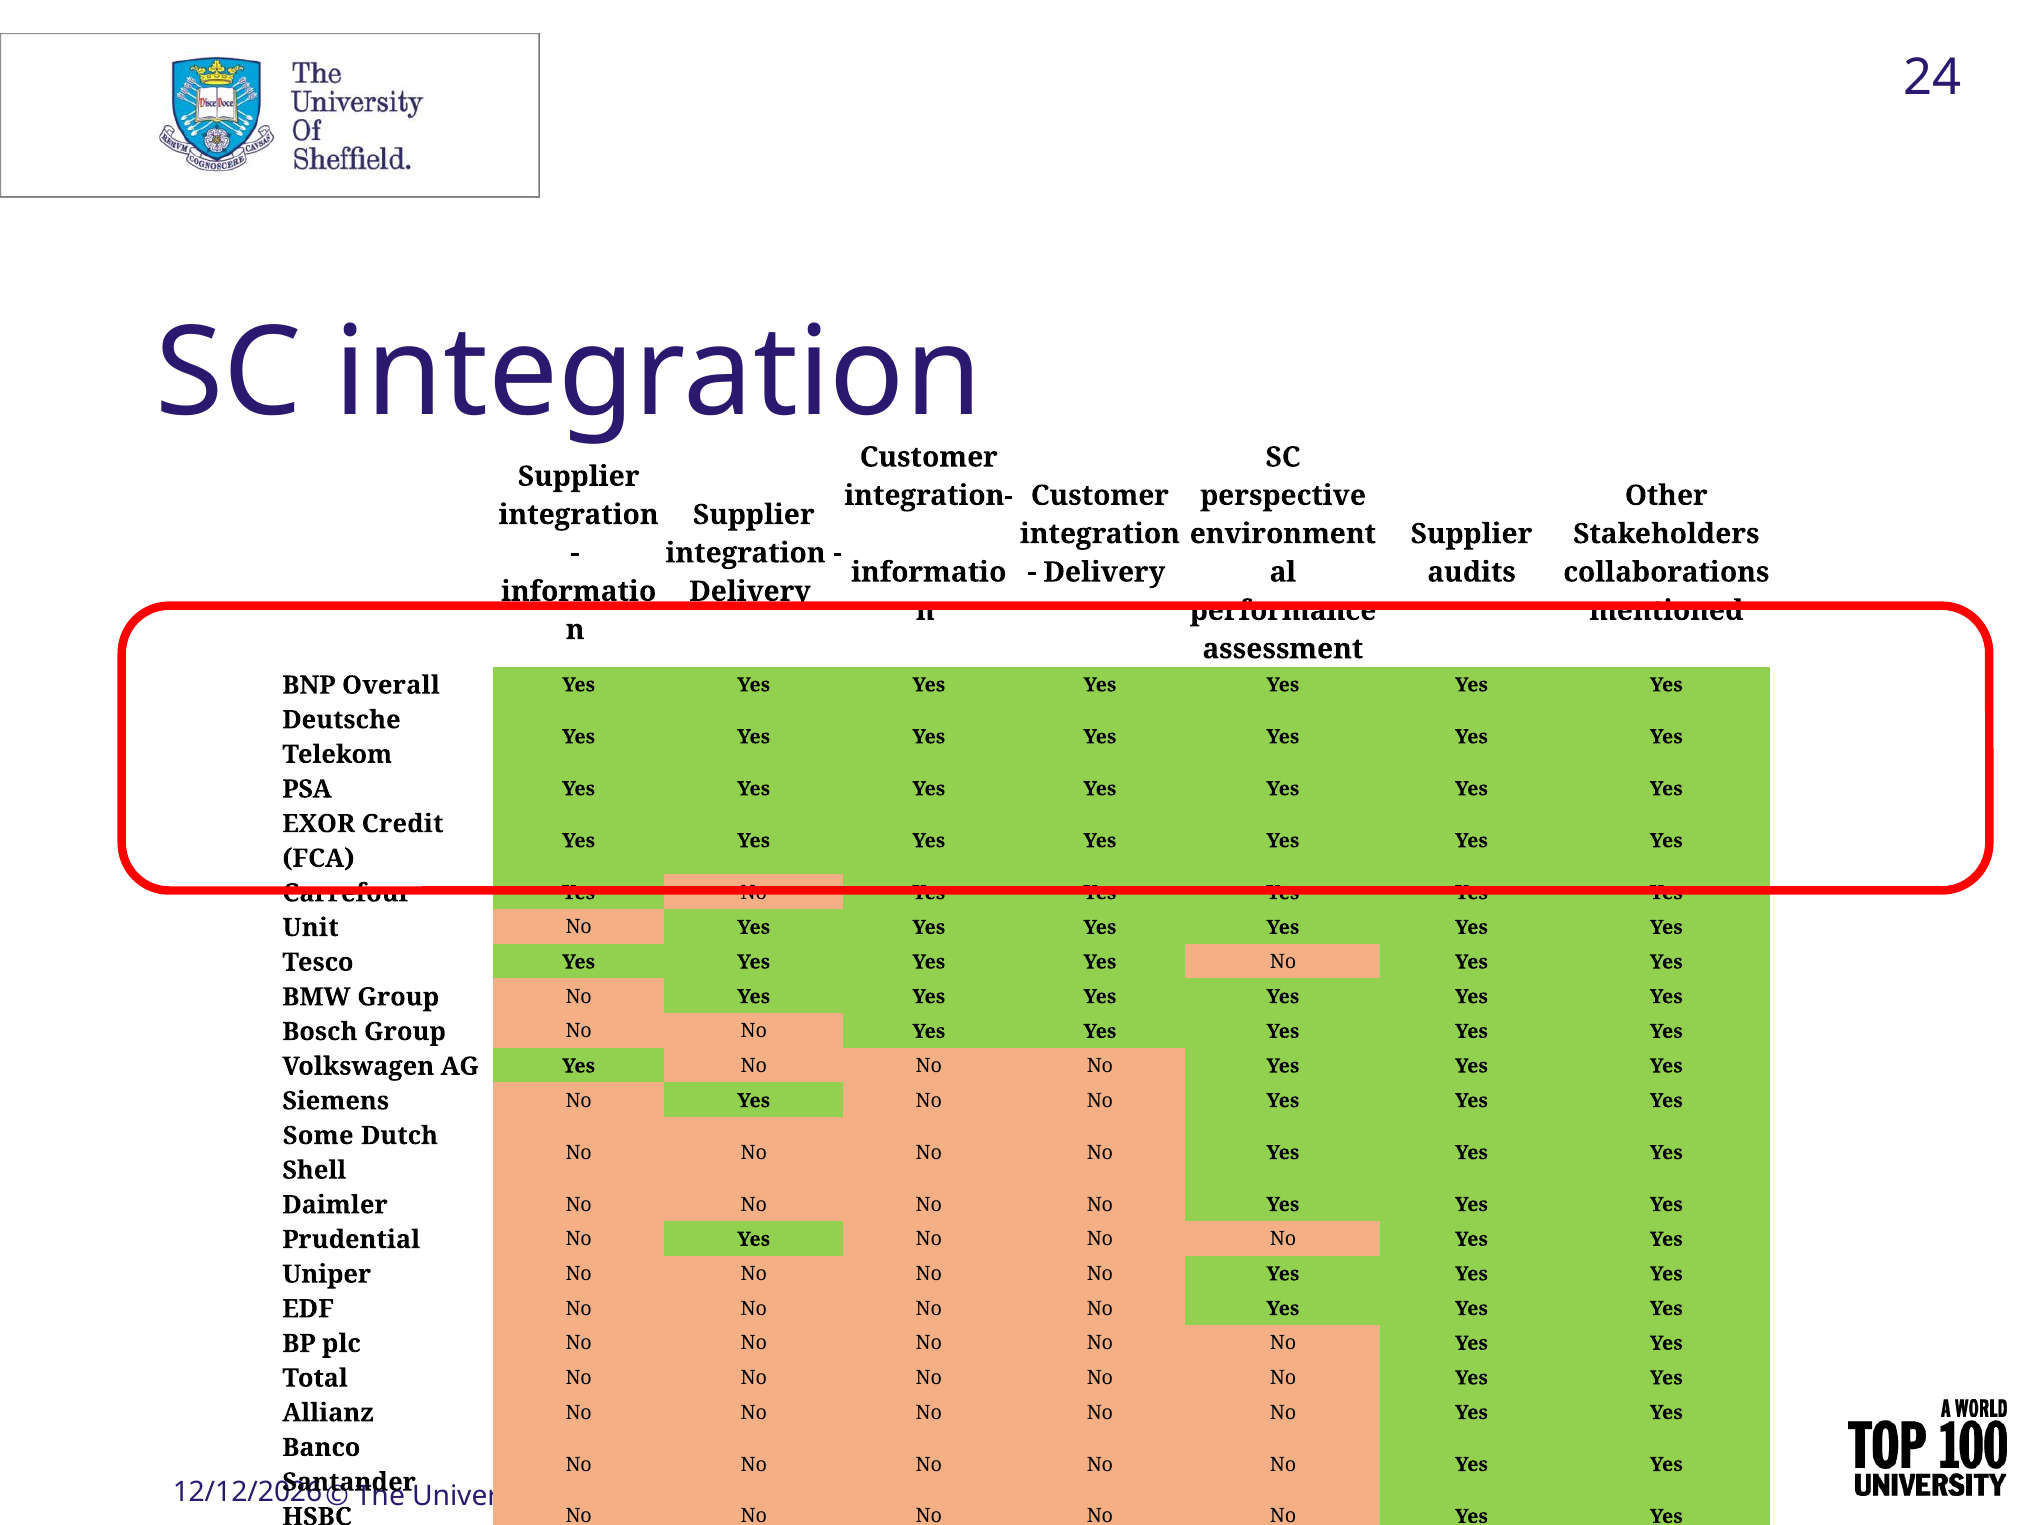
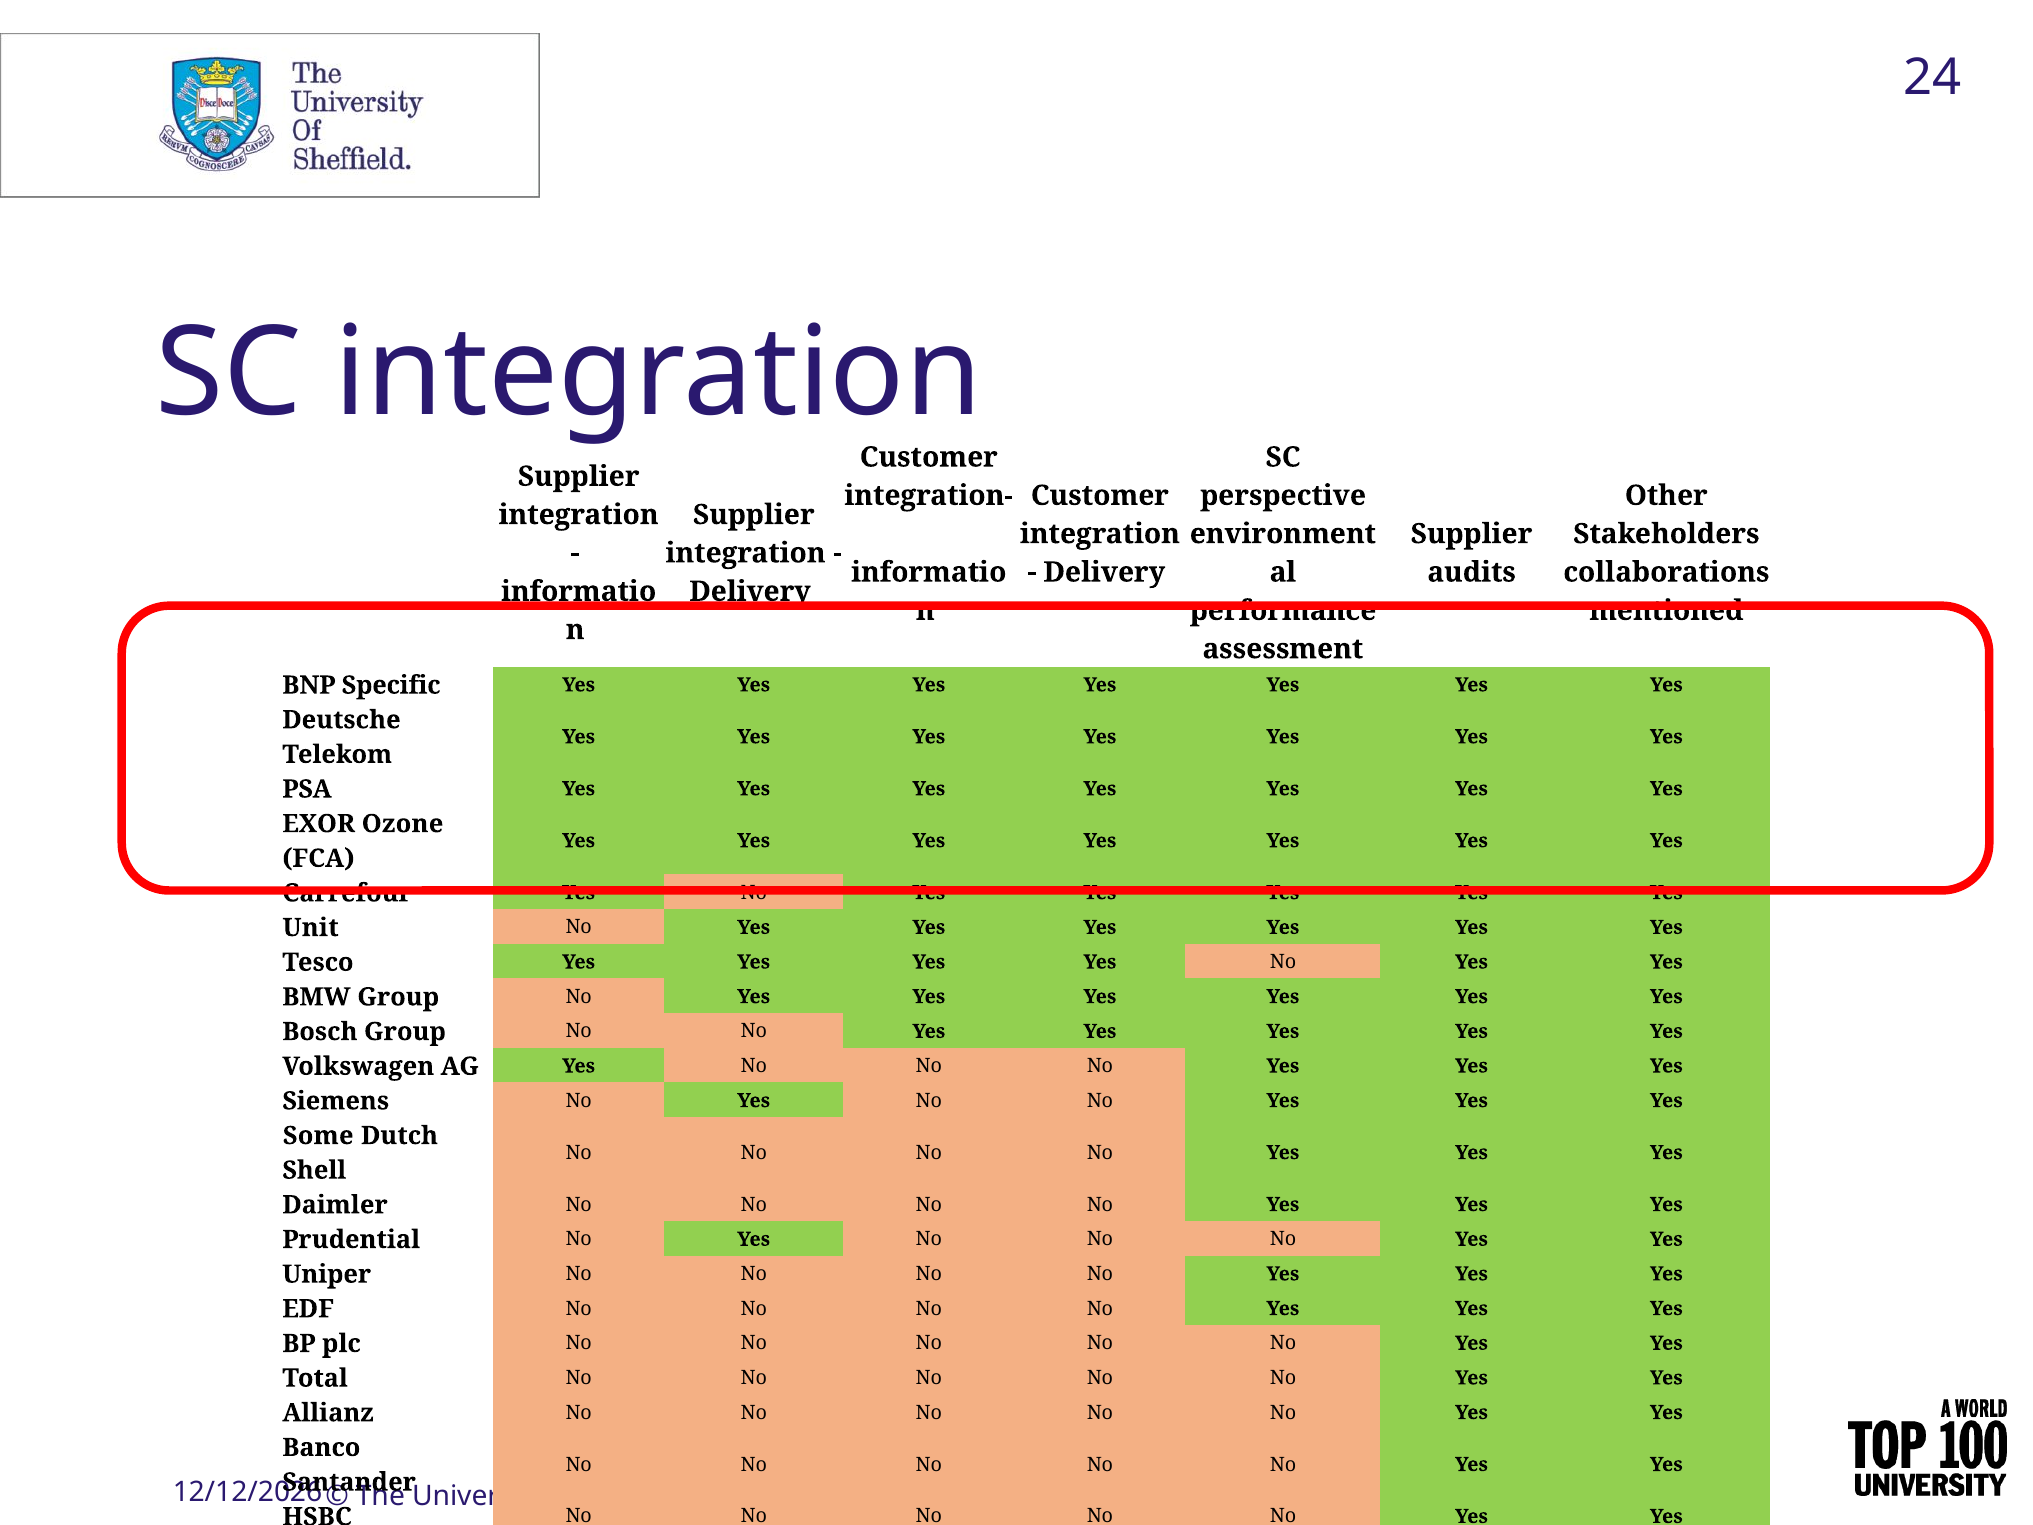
Overall: Overall -> Specific
EXOR Credit: Credit -> Ozone
